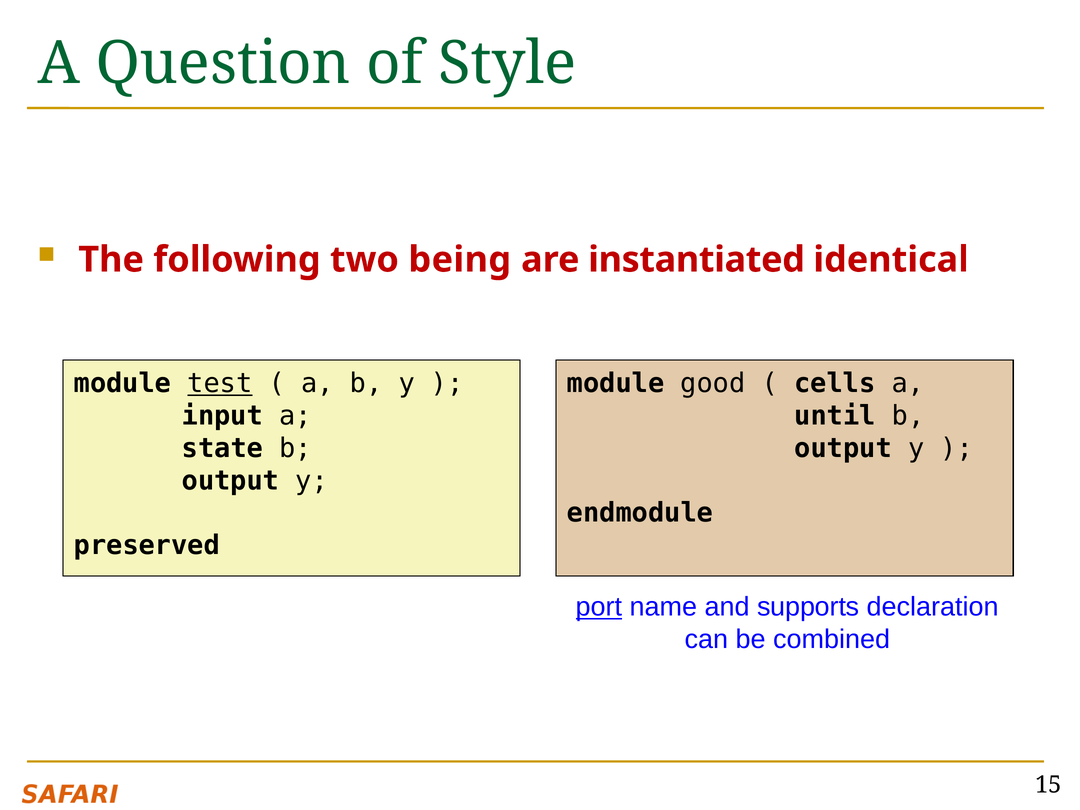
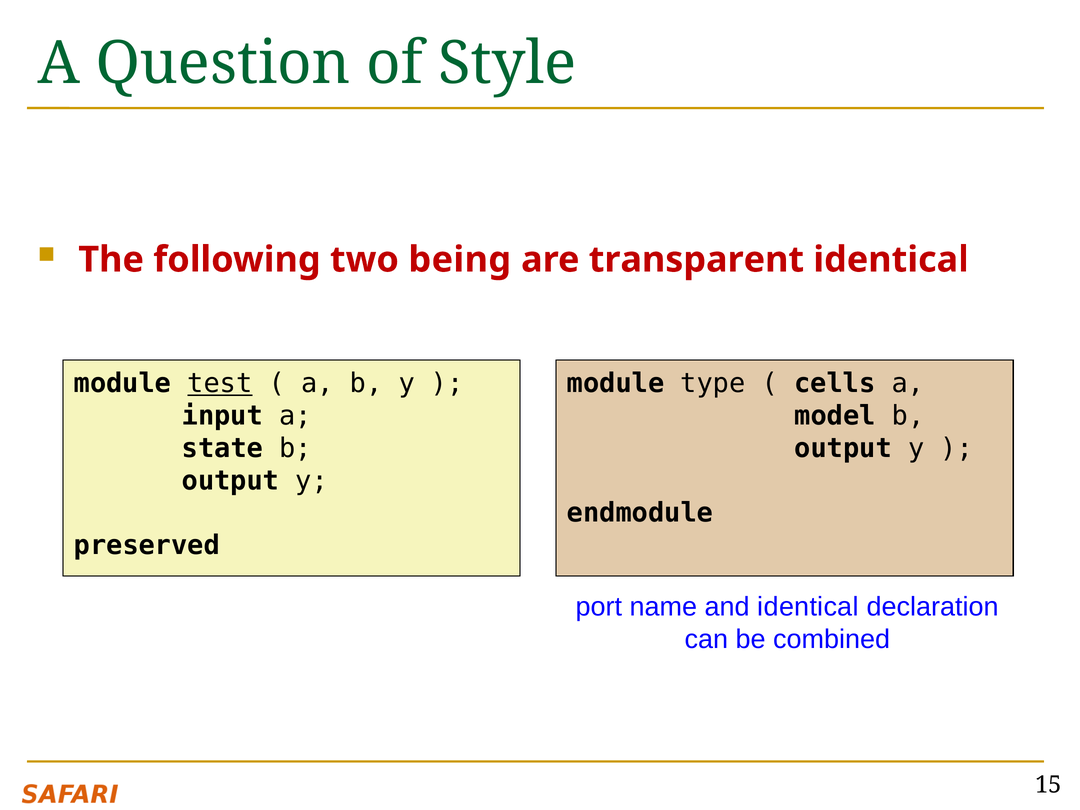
instantiated: instantiated -> transparent
good: good -> type
until: until -> model
port underline: present -> none
and supports: supports -> identical
